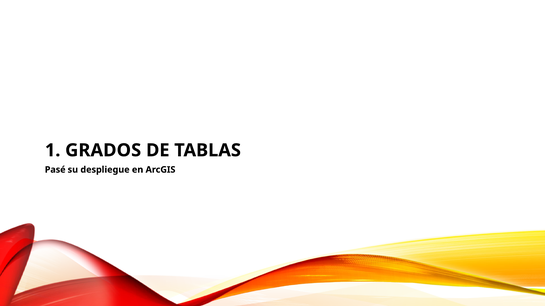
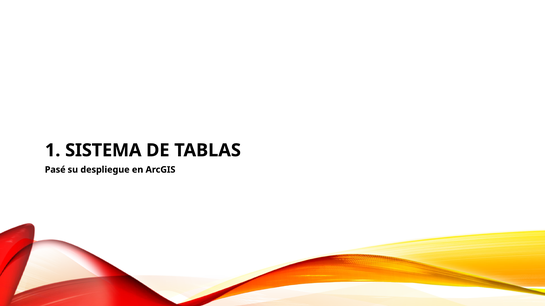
GRADOS: GRADOS -> SISTEMA
